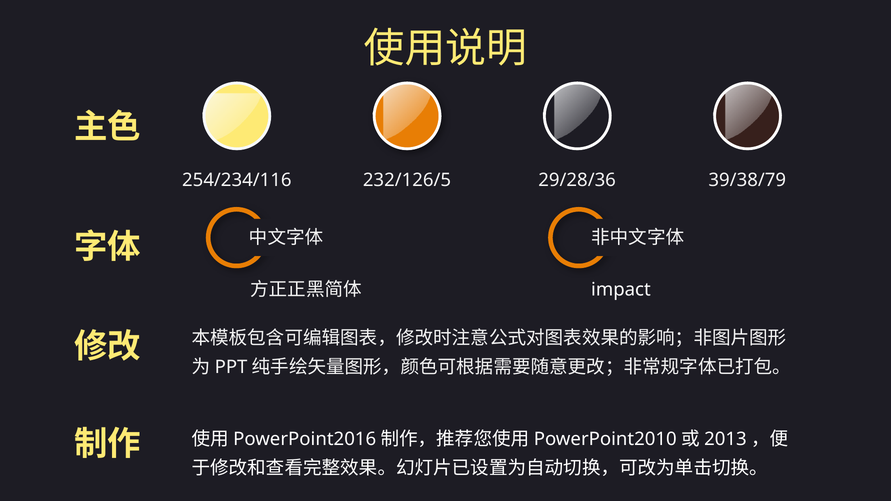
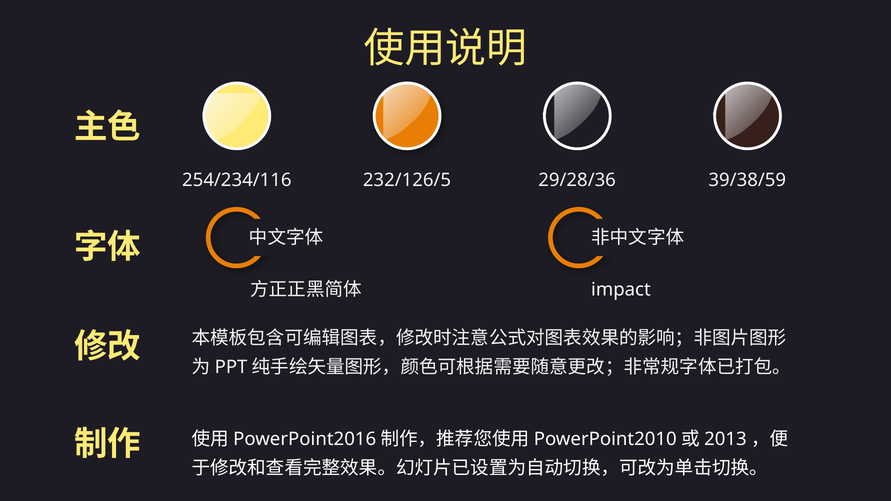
39/38/79: 39/38/79 -> 39/38/59
